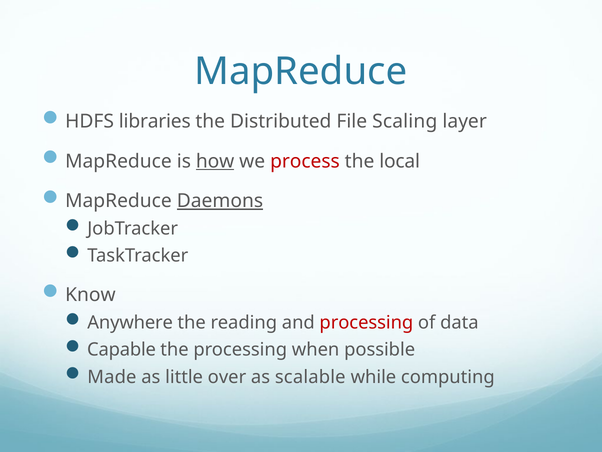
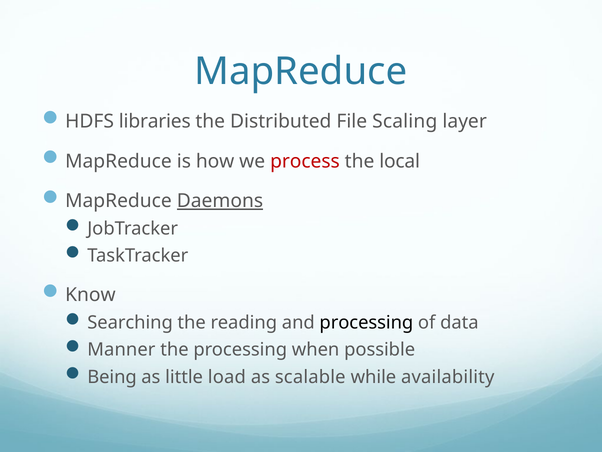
how underline: present -> none
Anywhere: Anywhere -> Searching
processing at (366, 322) colour: red -> black
Capable: Capable -> Manner
Made: Made -> Being
over: over -> load
computing: computing -> availability
